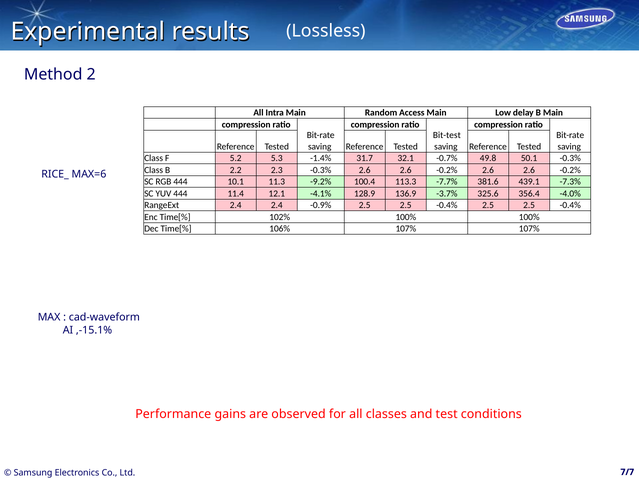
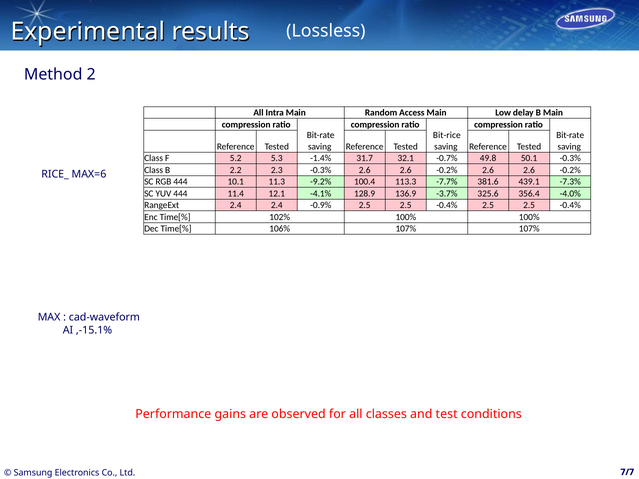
Bit-test: Bit-test -> Bit-rice
